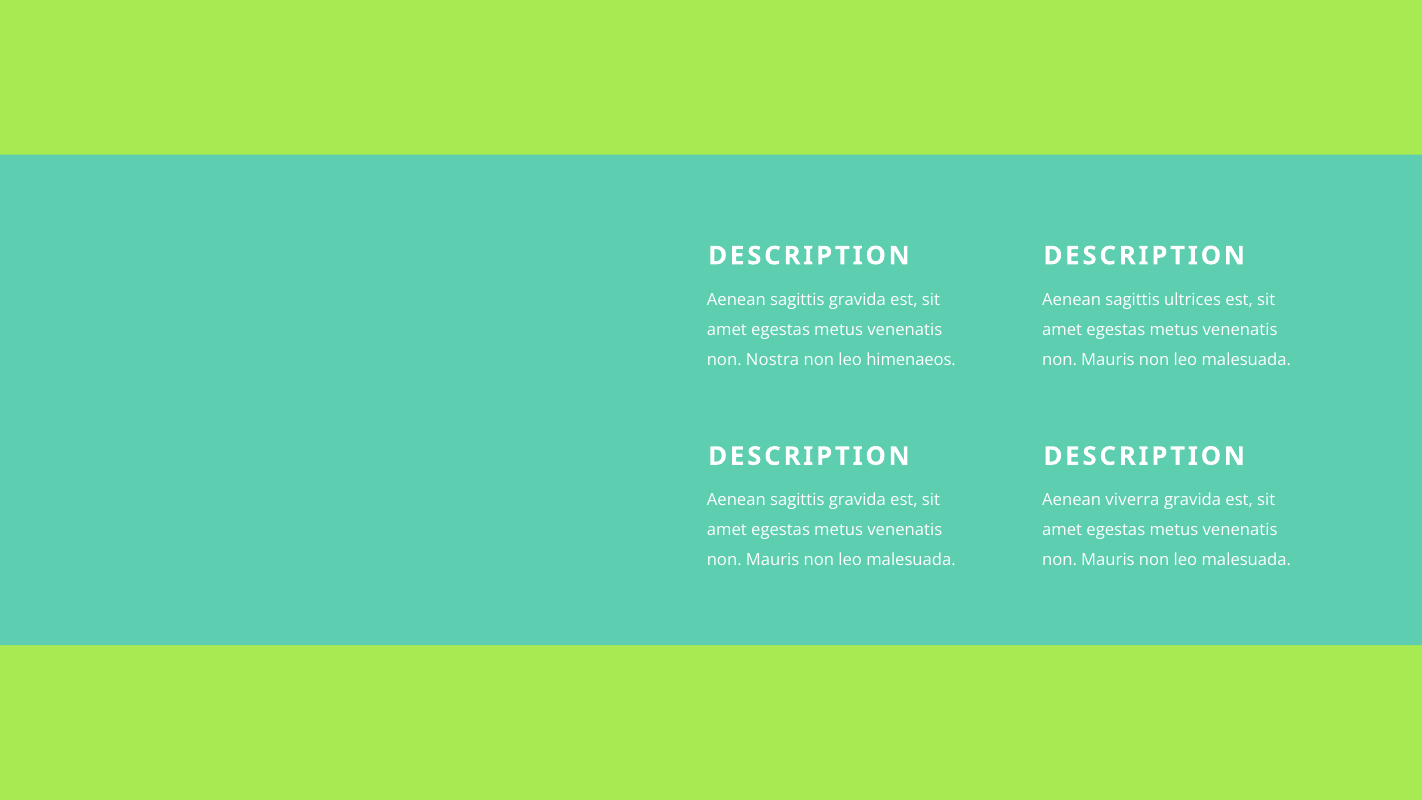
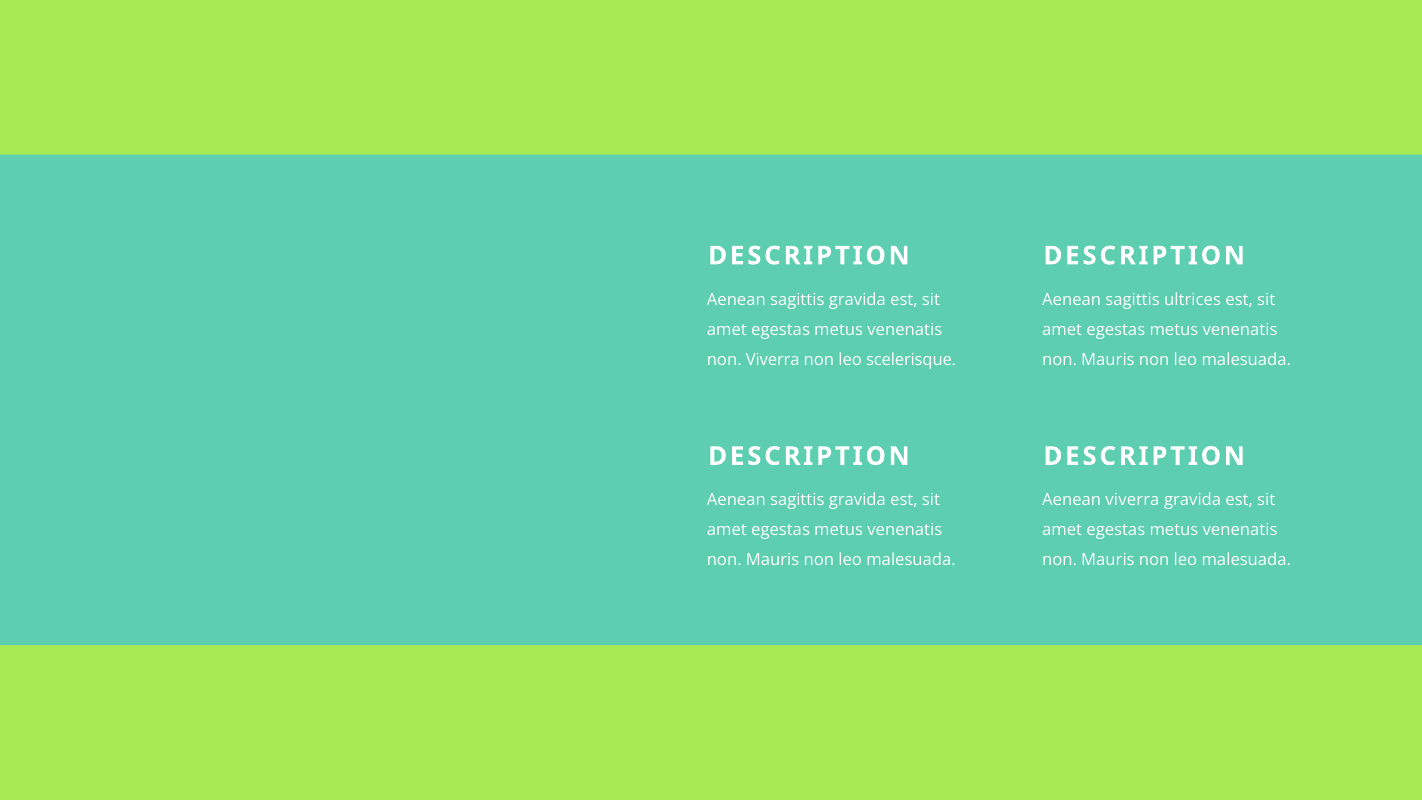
non Nostra: Nostra -> Viverra
himenaeos: himenaeos -> scelerisque
